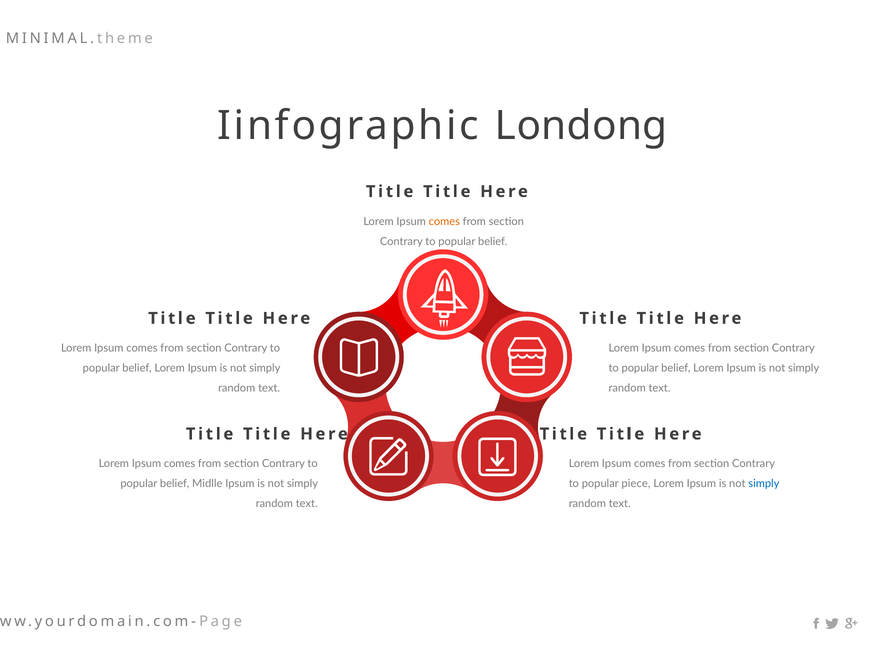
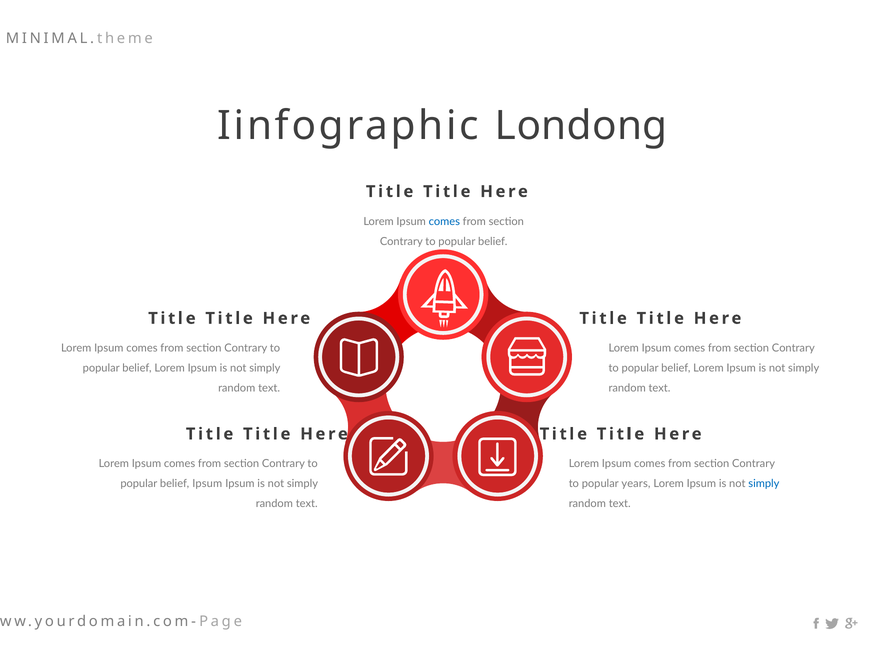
comes at (444, 222) colour: orange -> blue
belief Midlle: Midlle -> Ipsum
piece: piece -> years
